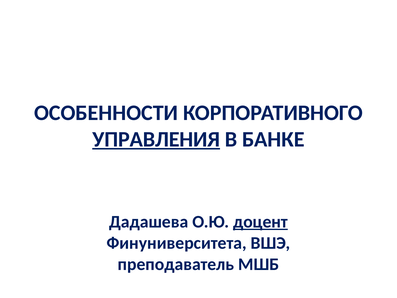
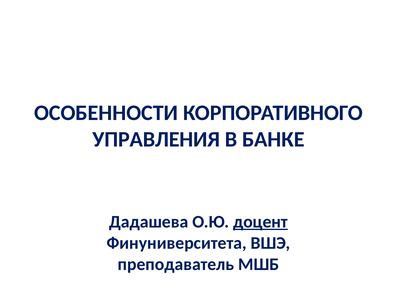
УПРАВЛЕНИЯ underline: present -> none
